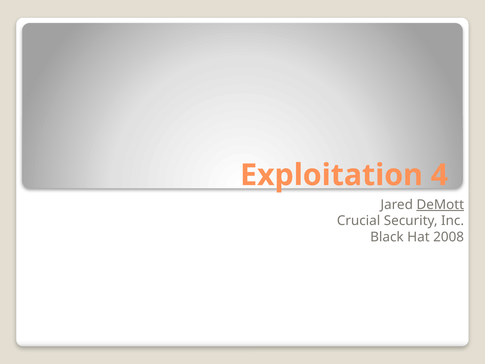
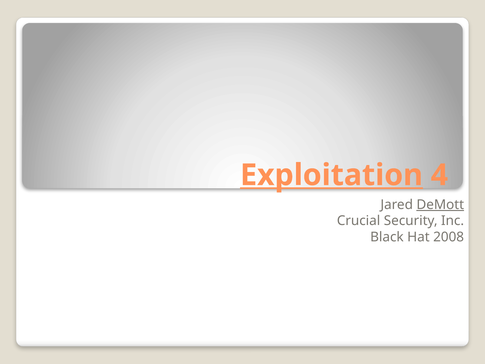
Exploitation underline: none -> present
